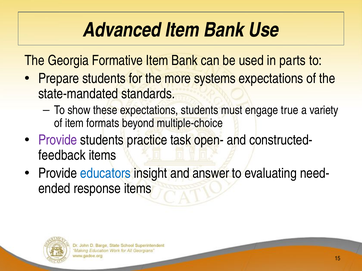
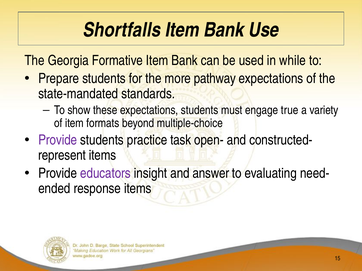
Advanced: Advanced -> Shortfalls
parts: parts -> while
systems: systems -> pathway
feedback: feedback -> represent
educators colour: blue -> purple
